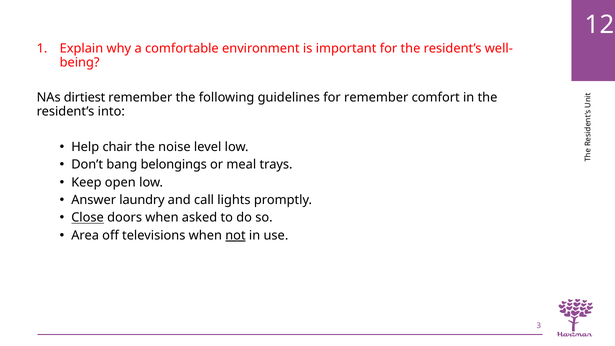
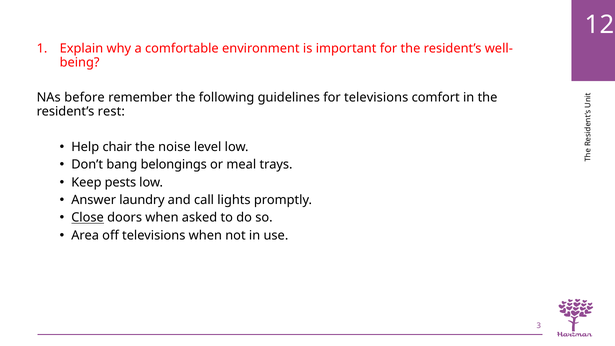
dirtiest: dirtiest -> before
for remember: remember -> televisions
into: into -> rest
open: open -> pests
not underline: present -> none
